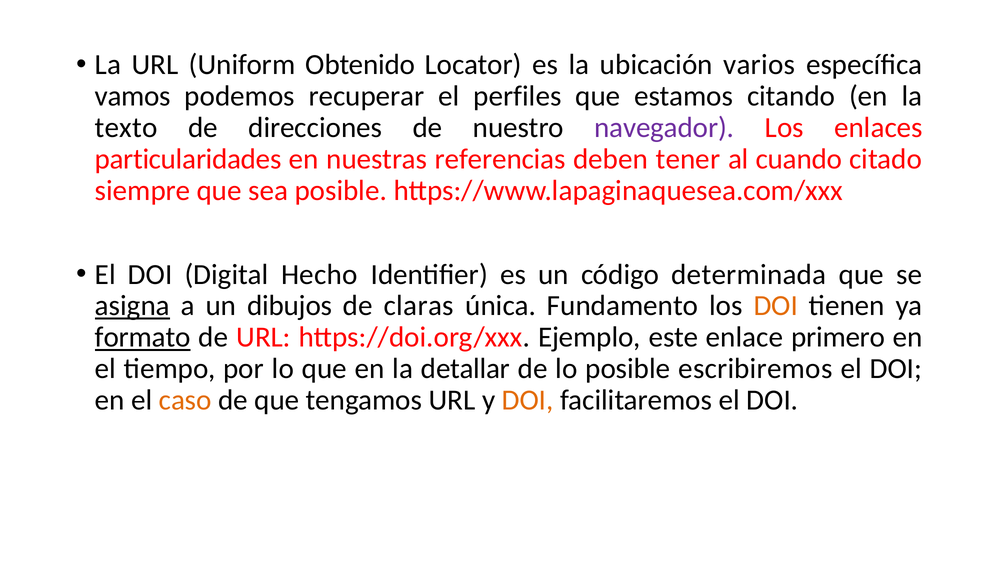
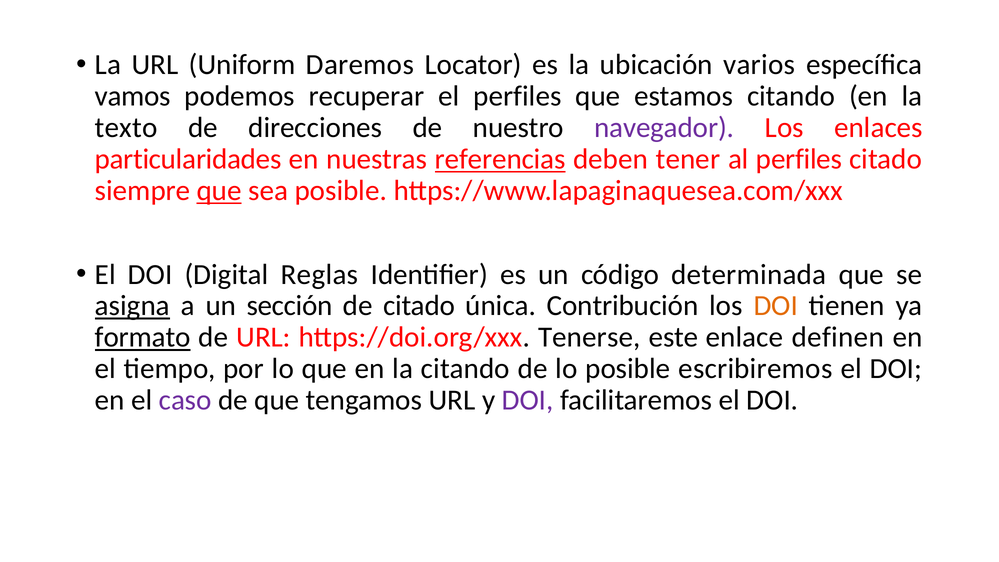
Obtenido: Obtenido -> Daremos
referencias underline: none -> present
al cuando: cuando -> perfiles
que at (219, 191) underline: none -> present
Hecho: Hecho -> Reglas
dibujos: dibujos -> sección
de claras: claras -> citado
Fundamento: Fundamento -> Contribución
Ejemplo: Ejemplo -> Tenerse
primero: primero -> definen
la detallar: detallar -> citando
caso colour: orange -> purple
DOI at (528, 400) colour: orange -> purple
